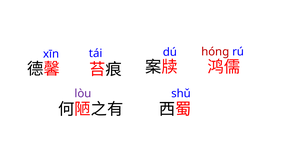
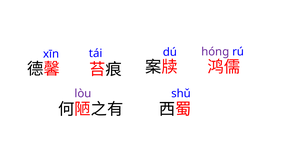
hónɡ colour: red -> purple
